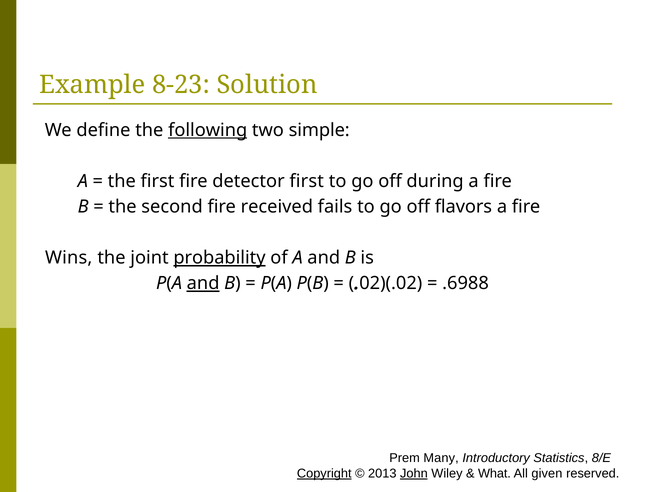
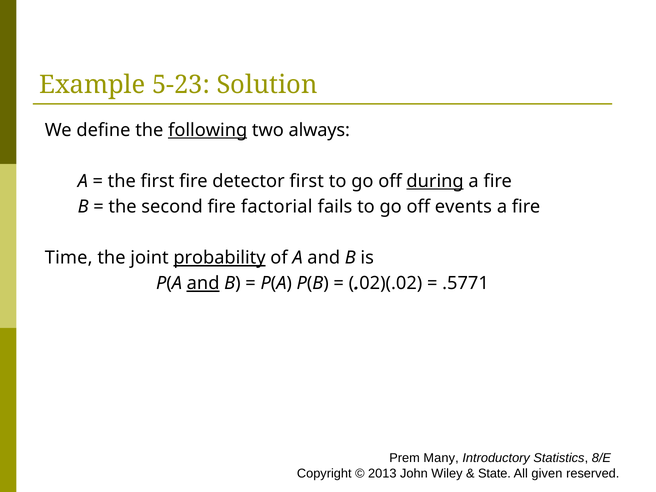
8-23: 8-23 -> 5-23
simple: simple -> always
during underline: none -> present
received: received -> factorial
flavors: flavors -> events
Wins: Wins -> Time
.6988: .6988 -> .5771
Copyright underline: present -> none
John underline: present -> none
What: What -> State
